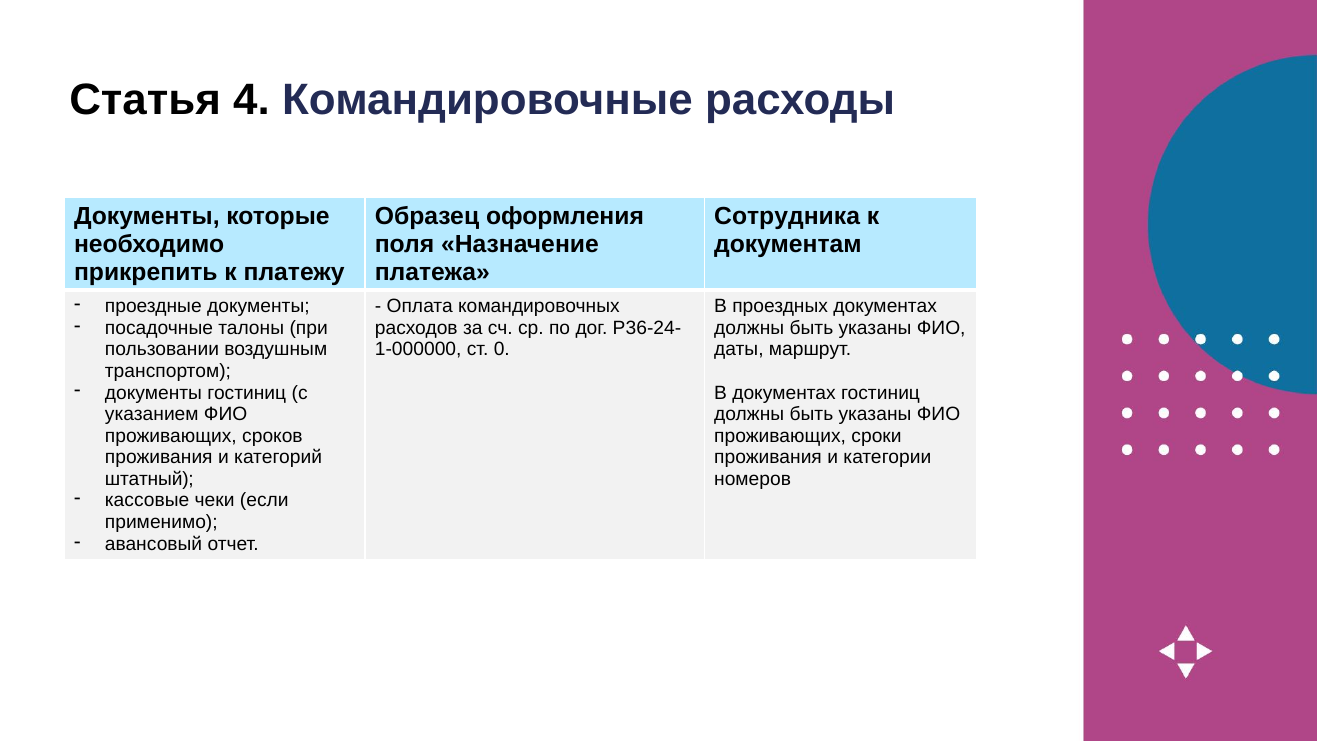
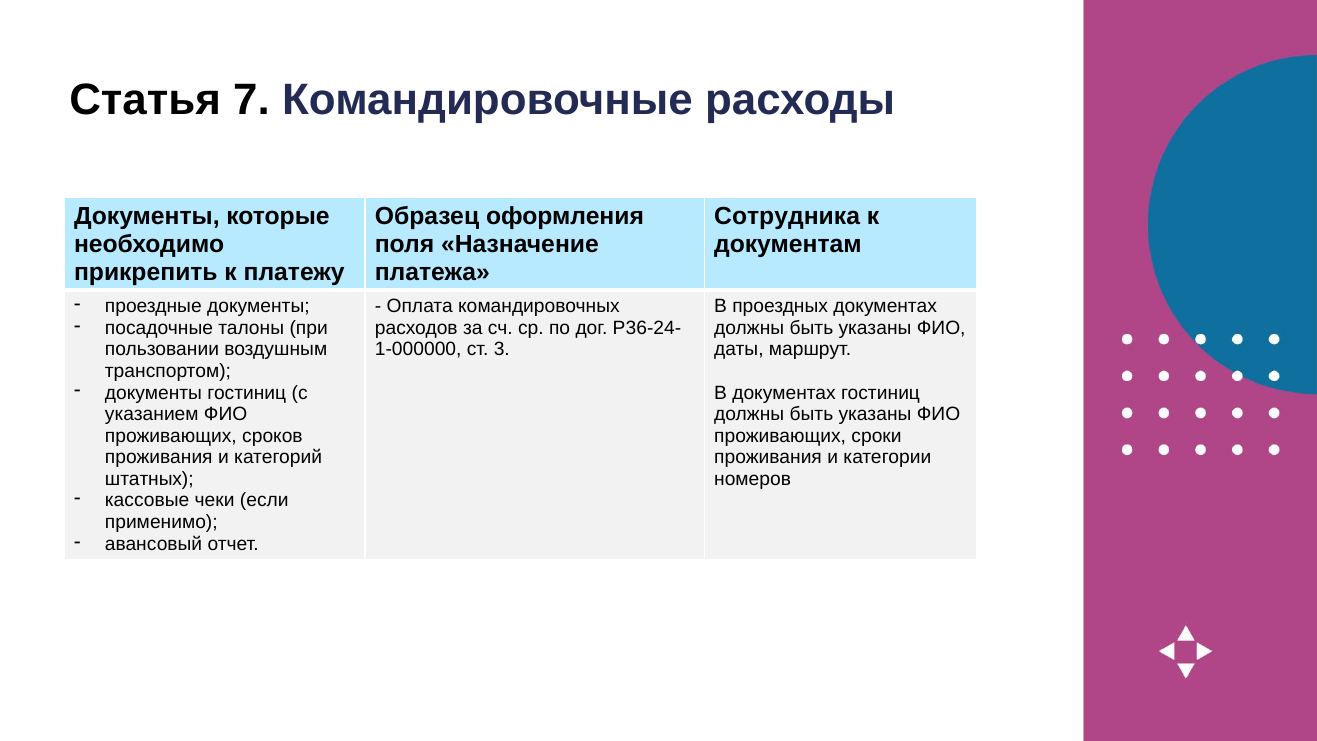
4: 4 -> 7
0: 0 -> 3
штатный: штатный -> штатных
